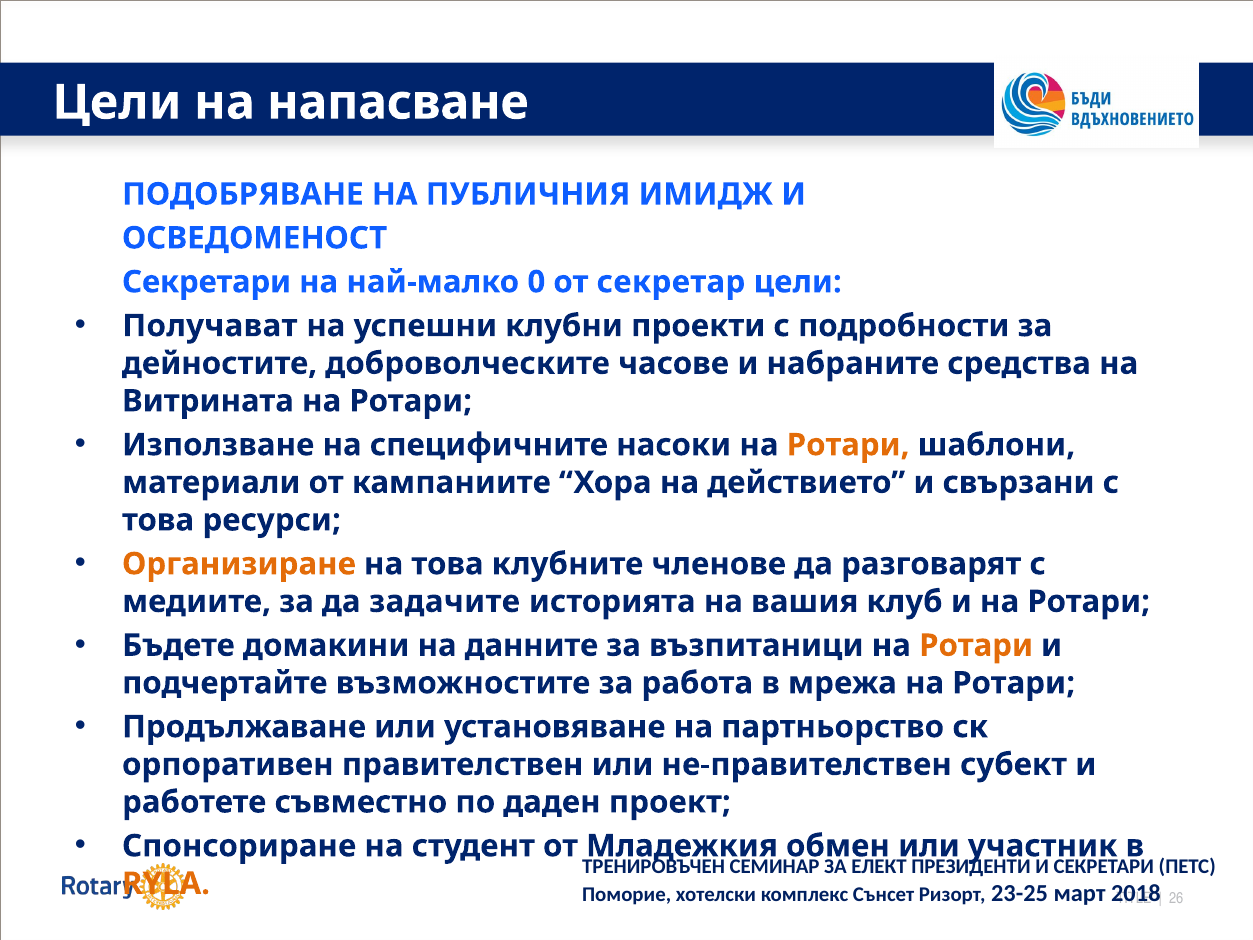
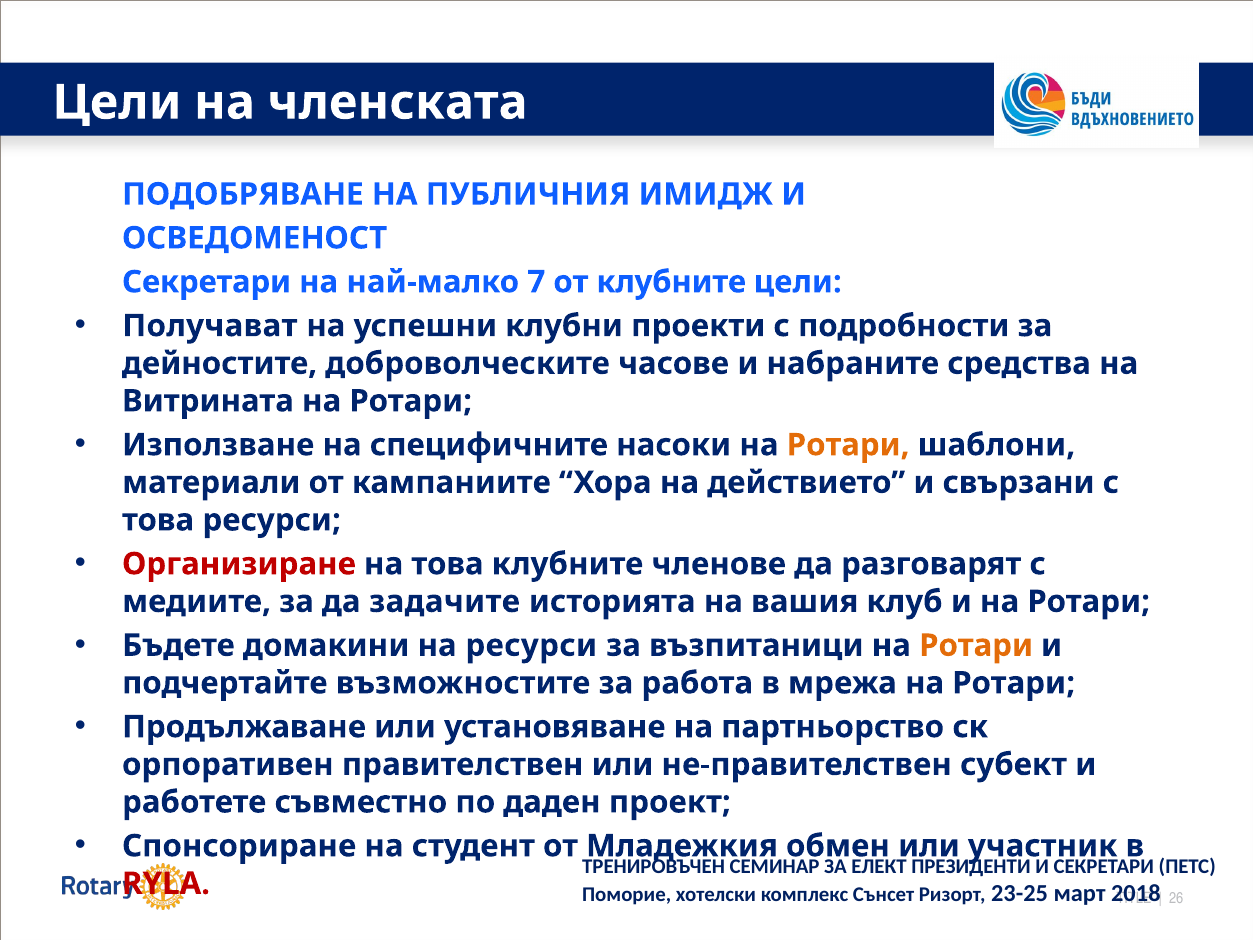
напасване: напасване -> членската
0: 0 -> 7
от секретар: секретар -> клубните
Организиране colour: orange -> red
на данните: данните -> ресурси
RYLA colour: orange -> red
